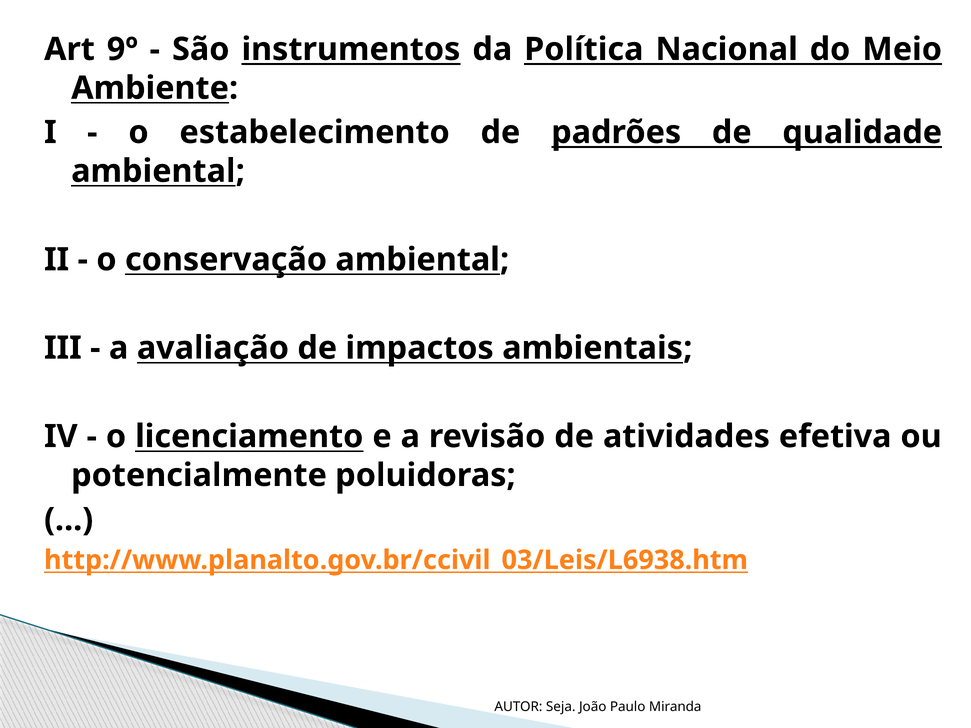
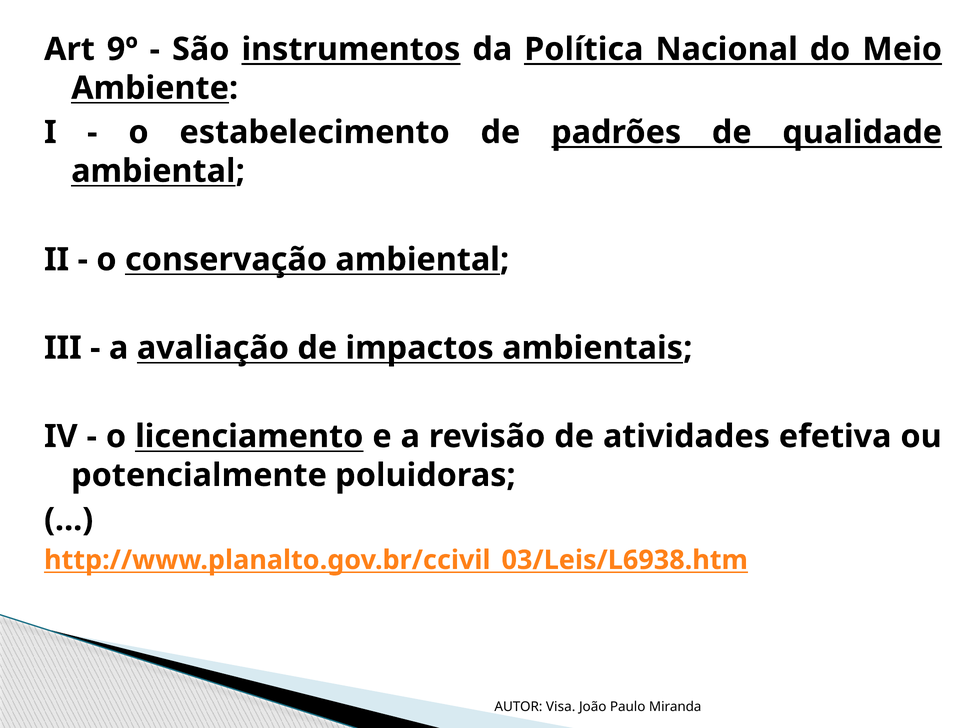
Seja: Seja -> Visa
